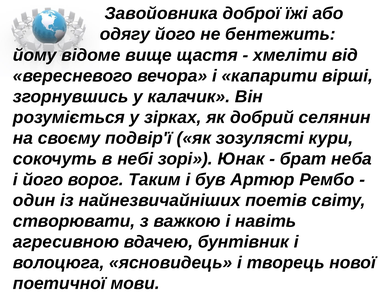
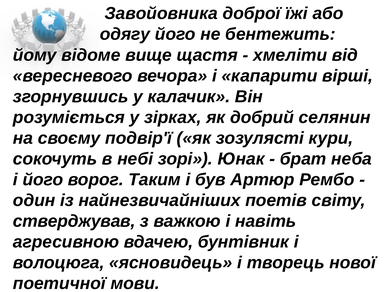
створювати: створювати -> стверджував
